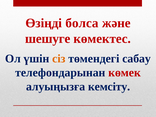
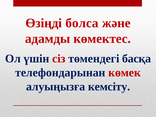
шешуге: шешуге -> адамды
сіз colour: orange -> red
сабау: сабау -> басқа
